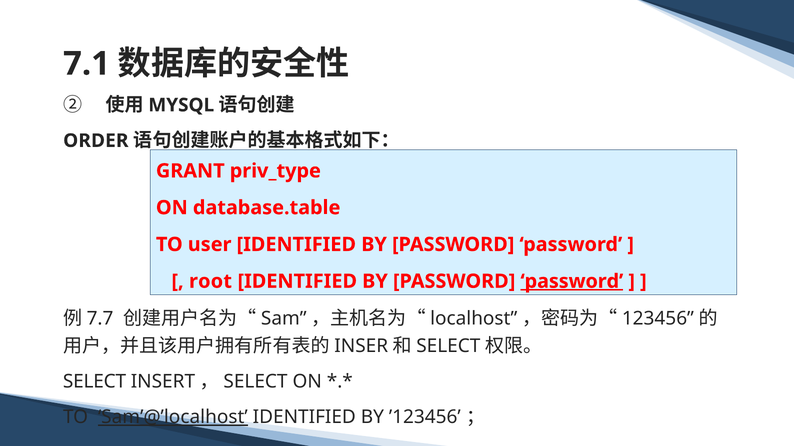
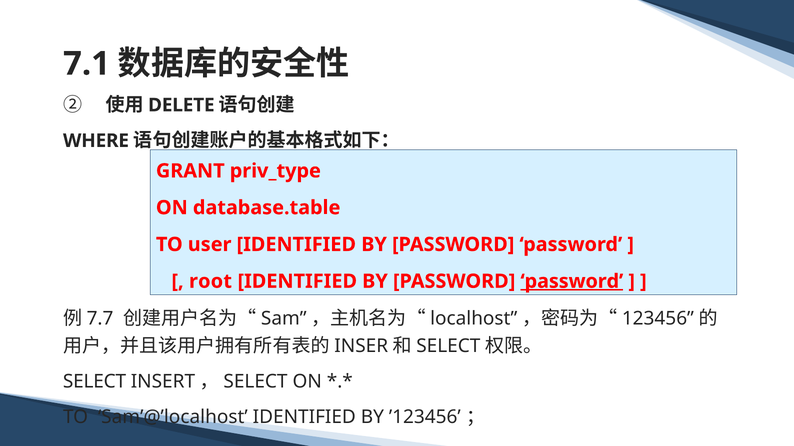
MYSQL: MYSQL -> DELETE
ORDER: ORDER -> WHERE
Sam’@’localhost underline: present -> none
